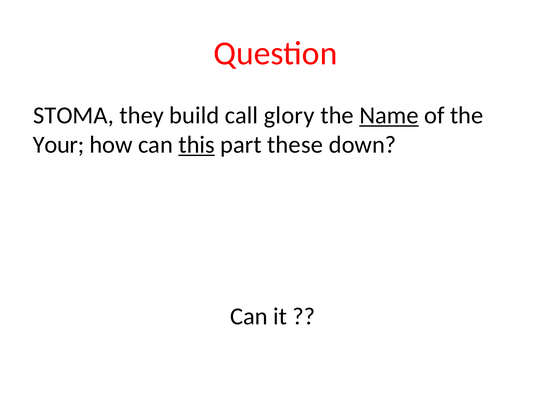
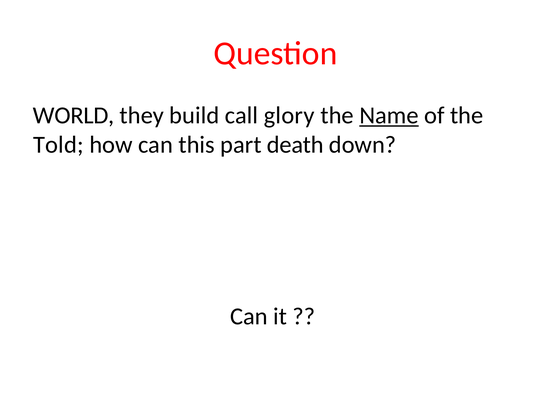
STOMA: STOMA -> WORLD
Your: Your -> Told
this underline: present -> none
these: these -> death
